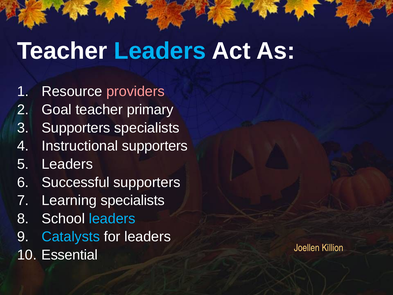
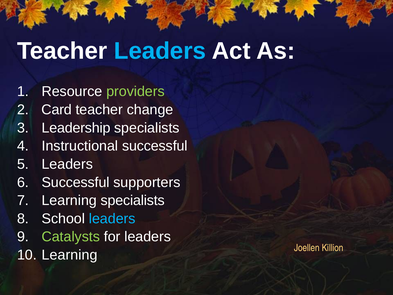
providers colour: pink -> light green
Goal: Goal -> Card
primary: primary -> change
Supporters at (76, 128): Supporters -> Leadership
Instructional supporters: supporters -> successful
Catalysts colour: light blue -> light green
Essential at (70, 255): Essential -> Learning
